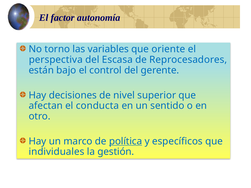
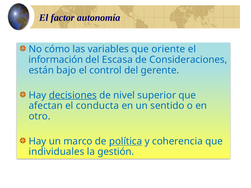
torno: torno -> cómo
perspectiva: perspectiva -> información
Reprocesadores: Reprocesadores -> Consideraciones
decisiones underline: none -> present
específicos: específicos -> coherencia
